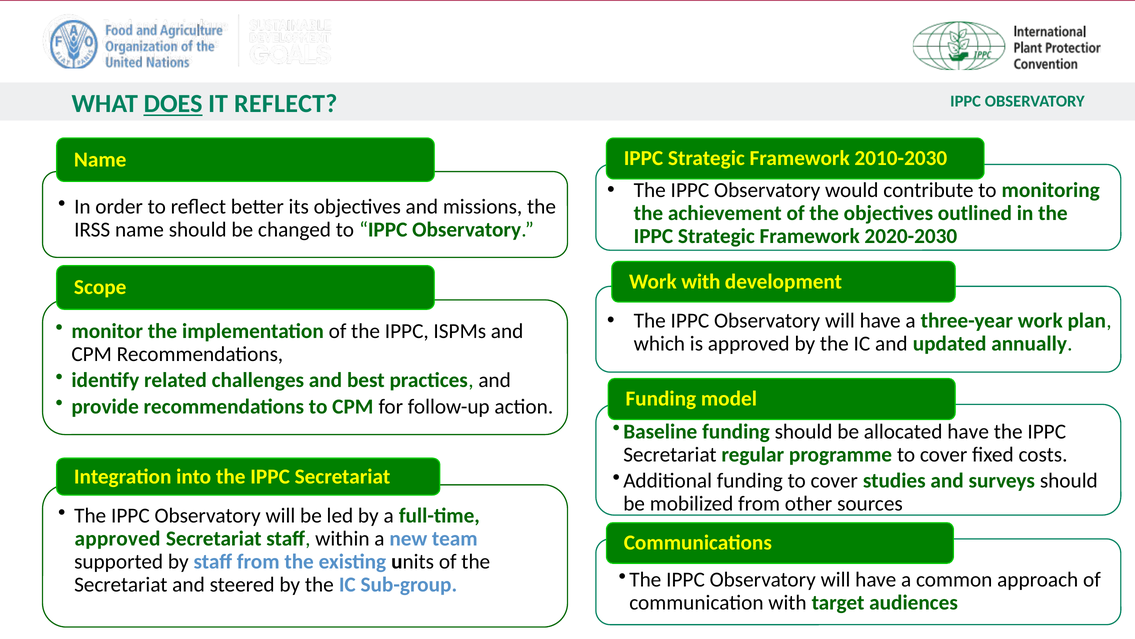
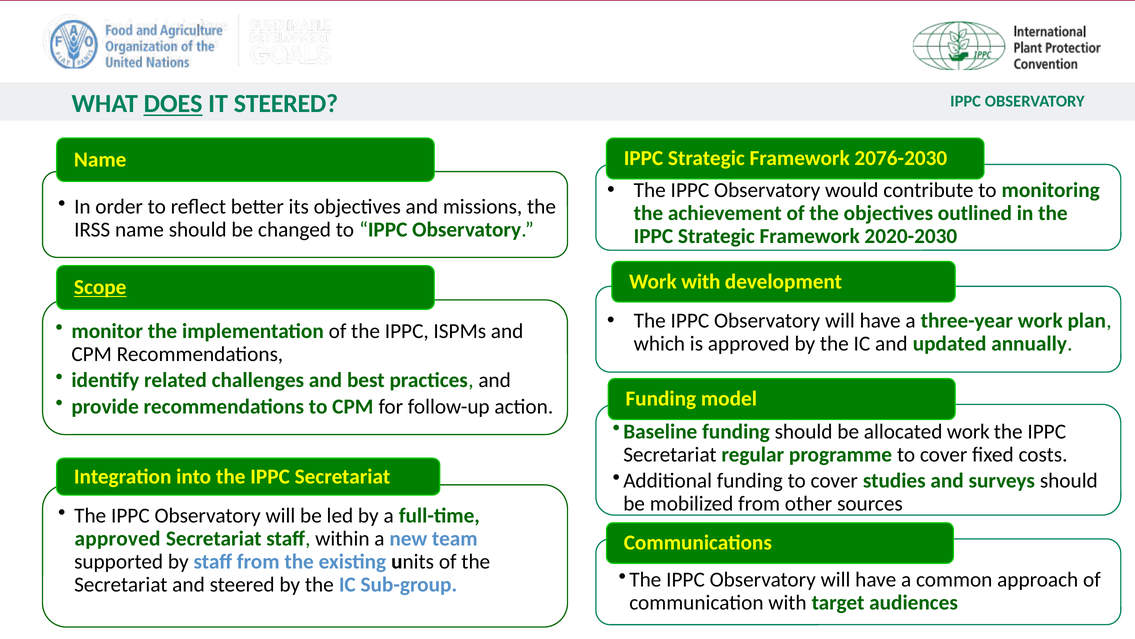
IT REFLECT: REFLECT -> STEERED
2010-2030: 2010-2030 -> 2076-2030
Scope underline: none -> present
allocated have: have -> work
